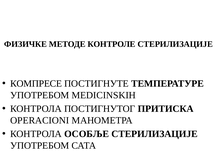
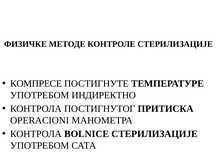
MEDICINSKIH: MEDICINSKIH -> ИНДИРЕКТНО
ОСОБЉЕ: ОСОБЉЕ -> BOLNICE
